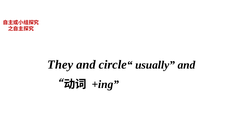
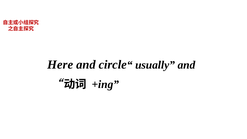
They: They -> Here
